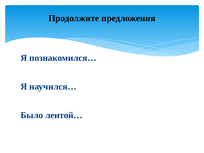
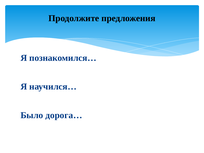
лентой…: лентой… -> дорога…
